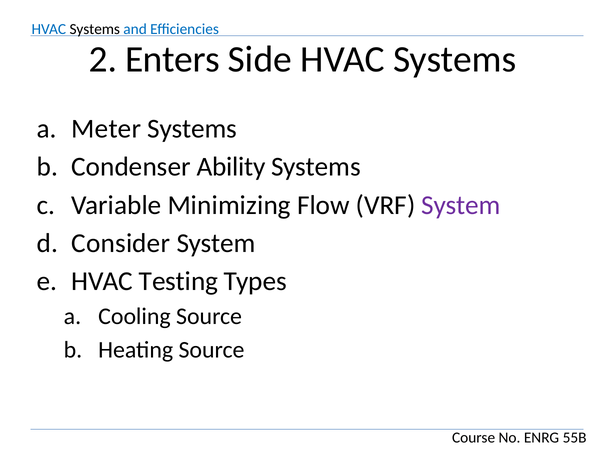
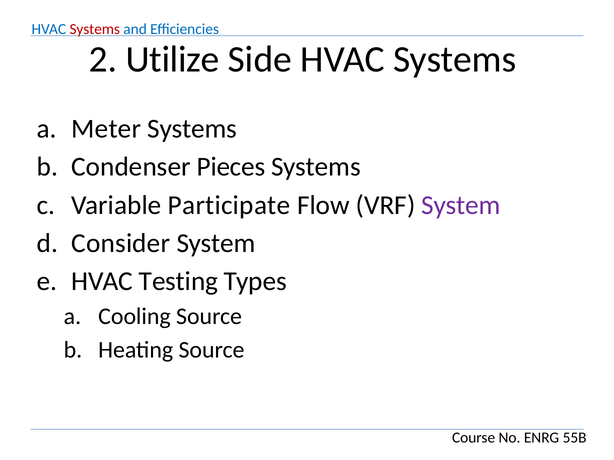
Systems at (95, 29) colour: black -> red
Enters: Enters -> Utilize
Ability: Ability -> Pieces
Minimizing: Minimizing -> Participate
